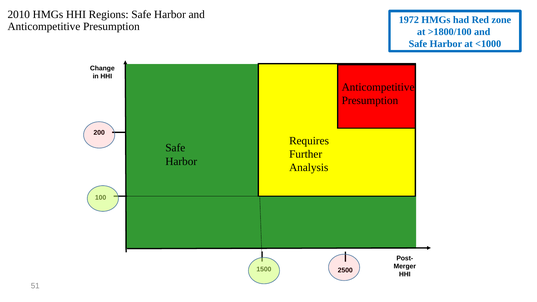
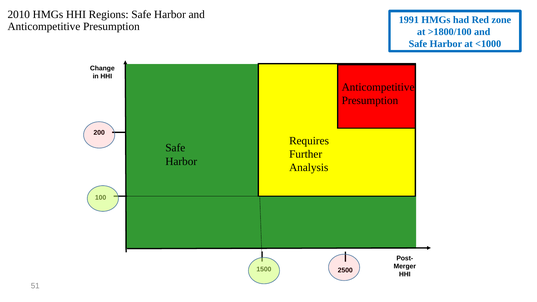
1972: 1972 -> 1991
